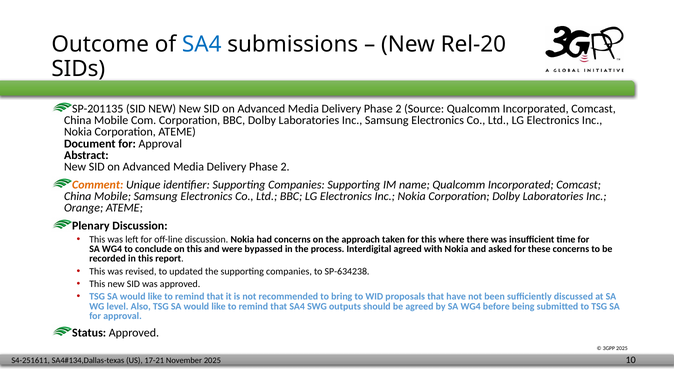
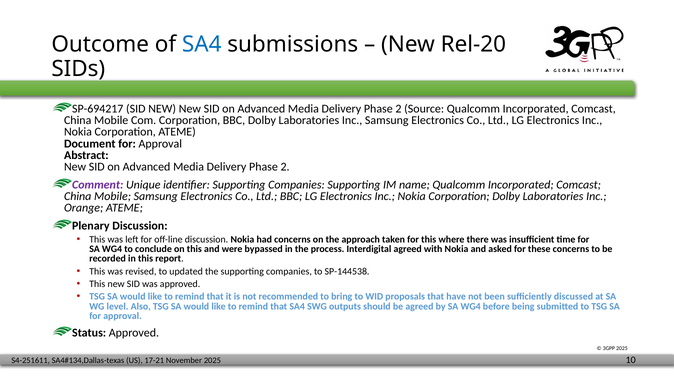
SP-201135: SP-201135 -> SP-694217
Comment colour: orange -> purple
SP-634238: SP-634238 -> SP-144538
